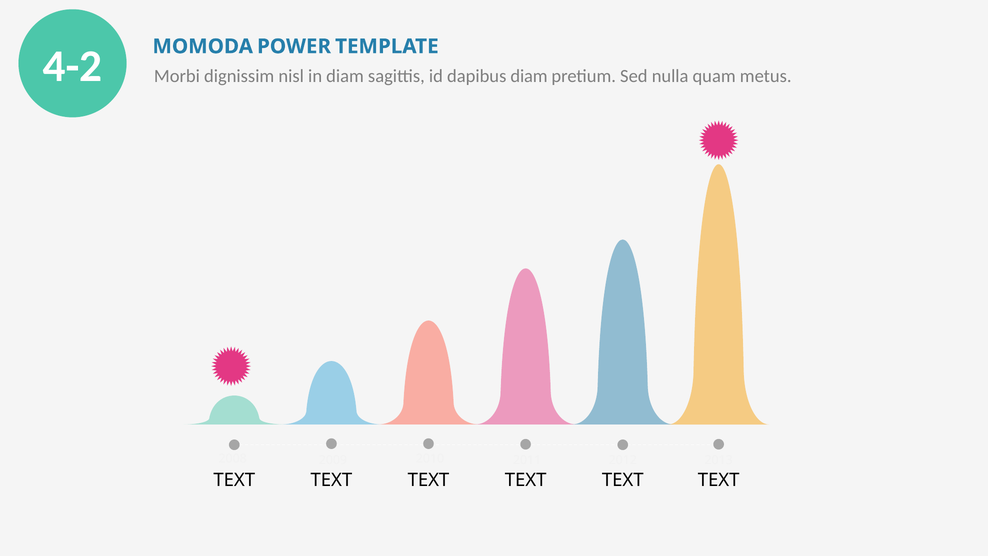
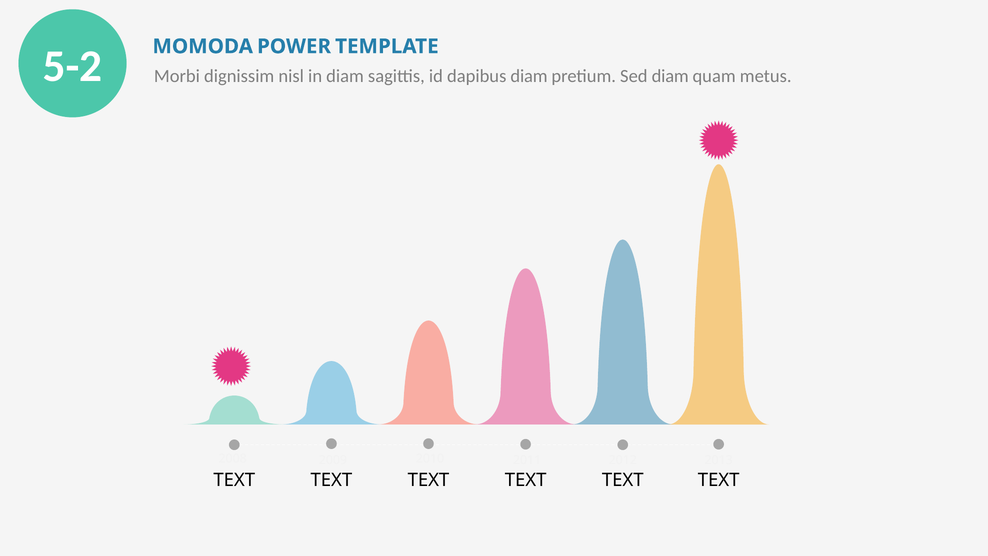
4-2: 4-2 -> 5-2
Sed nulla: nulla -> diam
